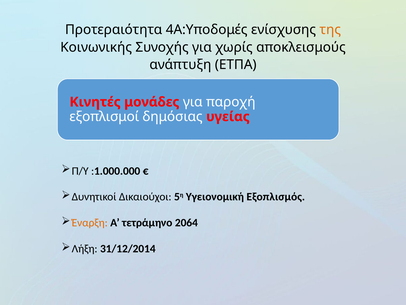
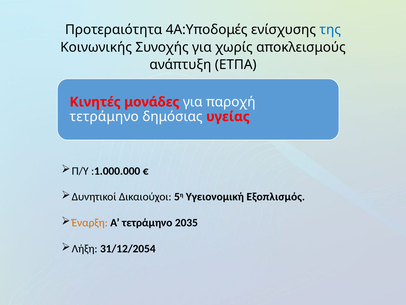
της colour: orange -> blue
εξοπλισμοί at (104, 116): εξοπλισμοί -> τετράμηνο
2064: 2064 -> 2035
31/12/2014: 31/12/2014 -> 31/12/2054
